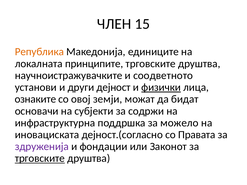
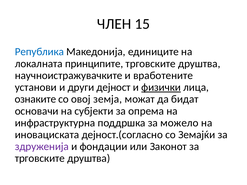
Република colour: orange -> blue
соодветното: соодветното -> вработените
земји: земји -> земја
содржи: содржи -> опрема
Правата: Правата -> Земајќи
трговските at (40, 159) underline: present -> none
